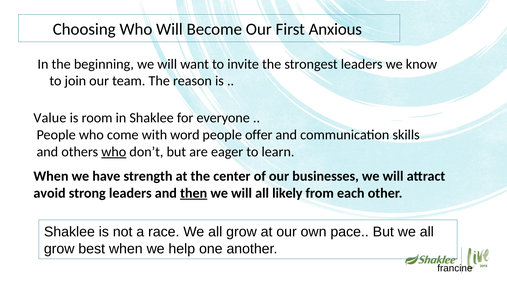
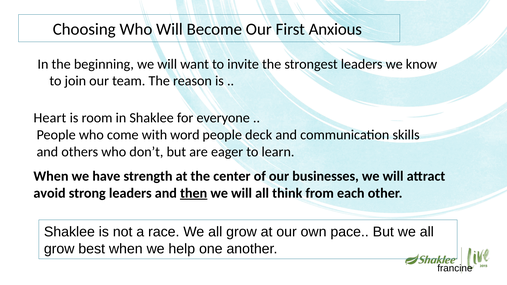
Value: Value -> Heart
offer: offer -> deck
who at (114, 152) underline: present -> none
likely: likely -> think
